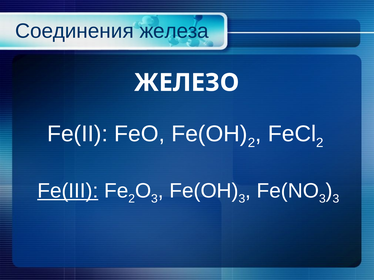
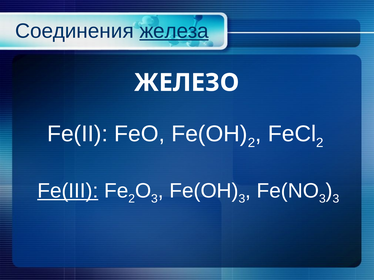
железа underline: none -> present
